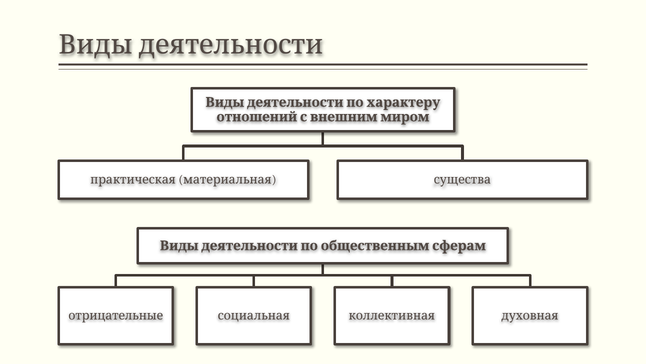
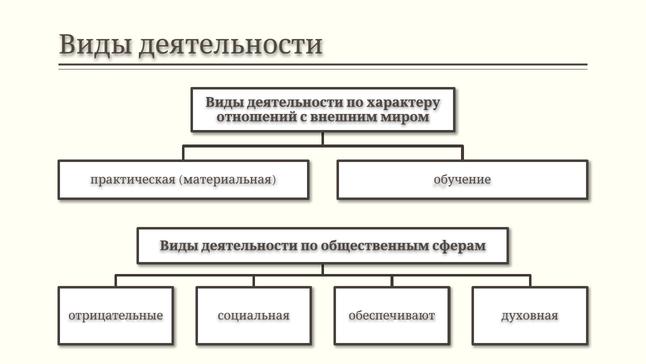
существа: существа -> обучение
коллективная: коллективная -> обеспечивают
